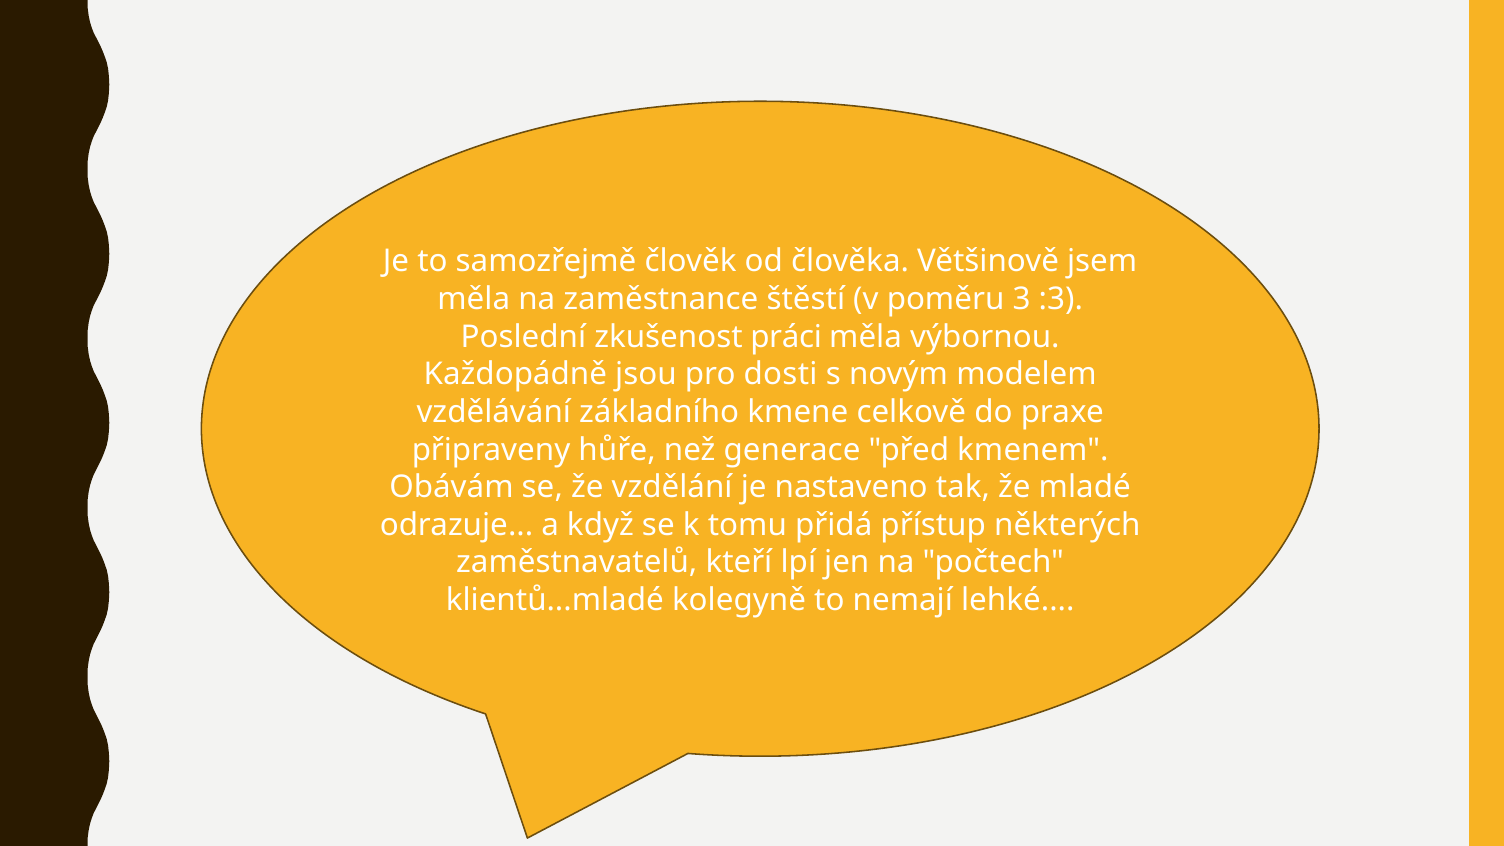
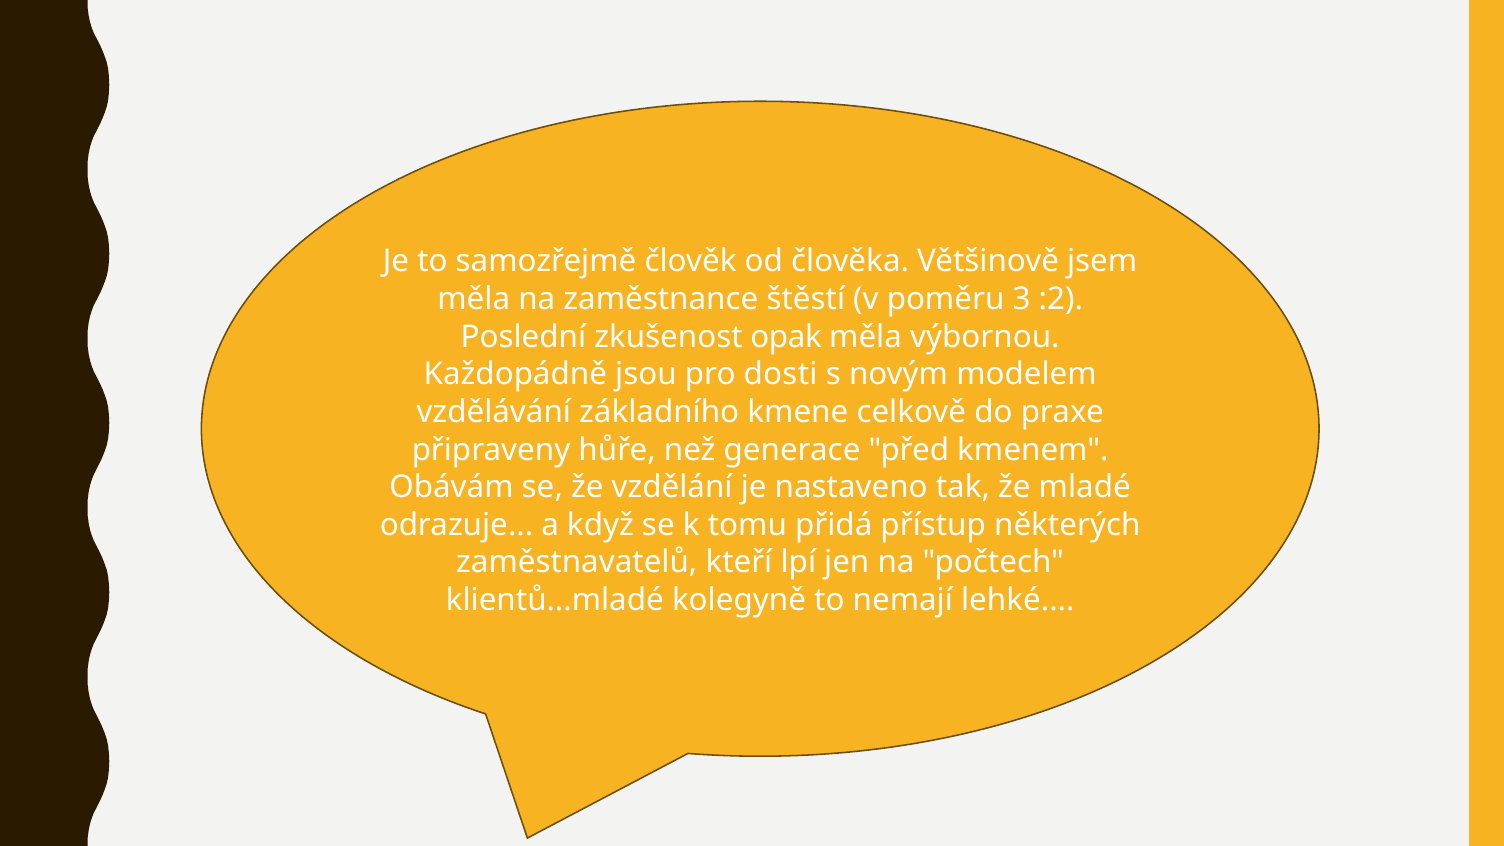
:3: :3 -> :2
práci: práci -> opak
